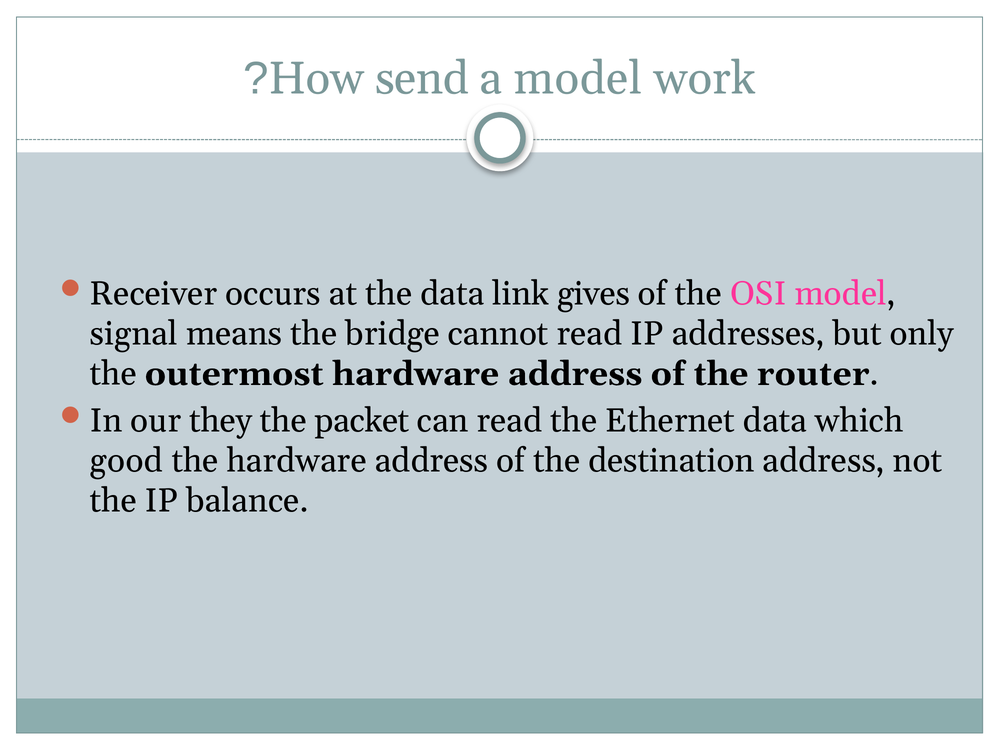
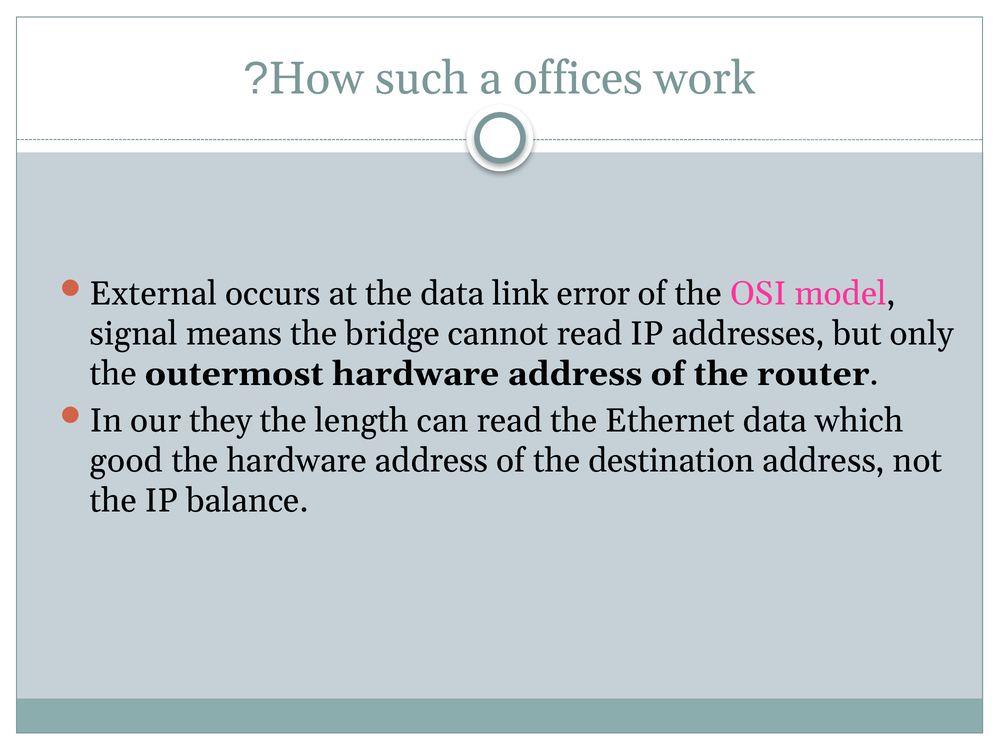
send: send -> such
a model: model -> offices
Receiver: Receiver -> External
gives: gives -> error
packet: packet -> length
